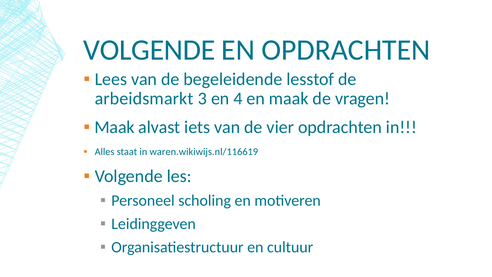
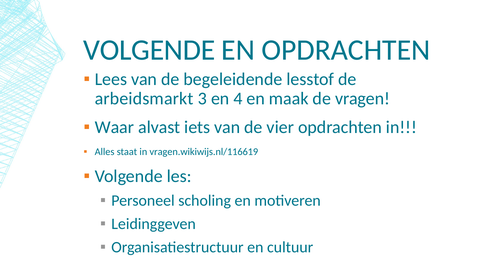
Maak at (115, 127): Maak -> Waar
waren.wikiwijs.nl/116619: waren.wikiwijs.nl/116619 -> vragen.wikiwijs.nl/116619
